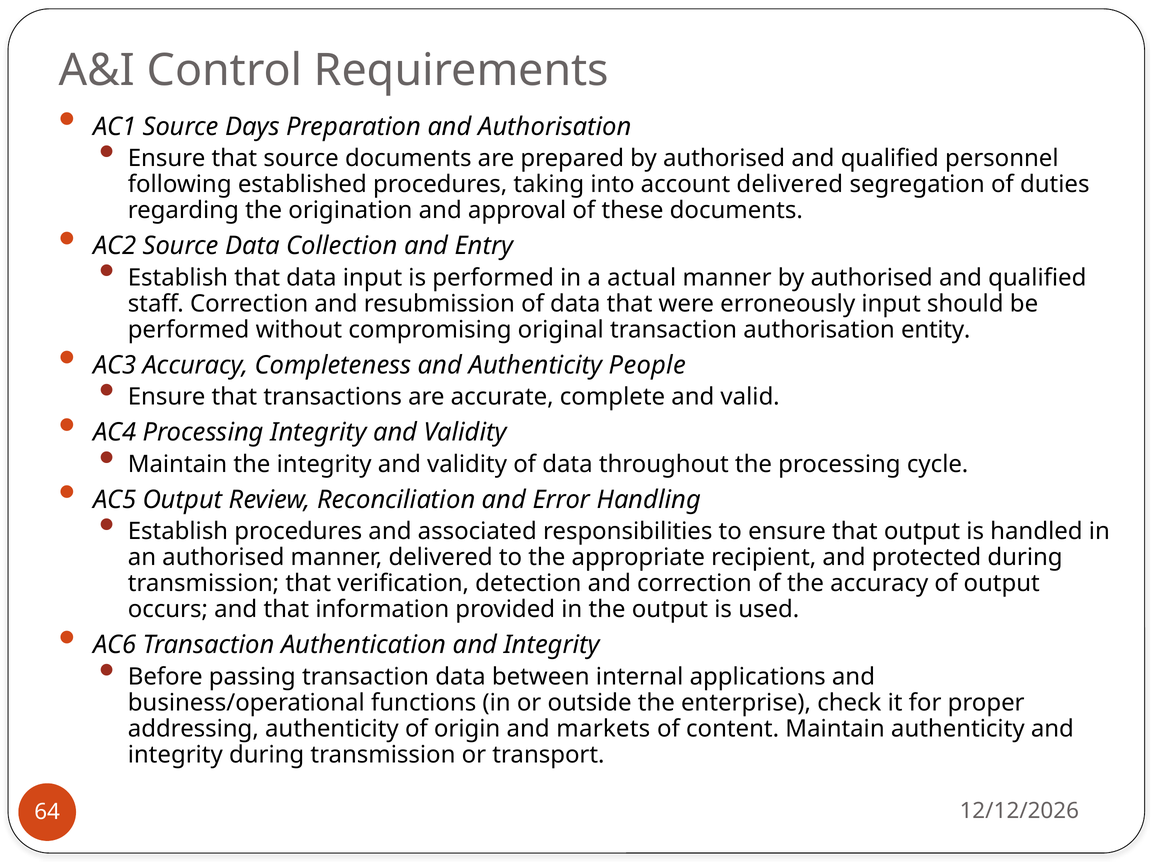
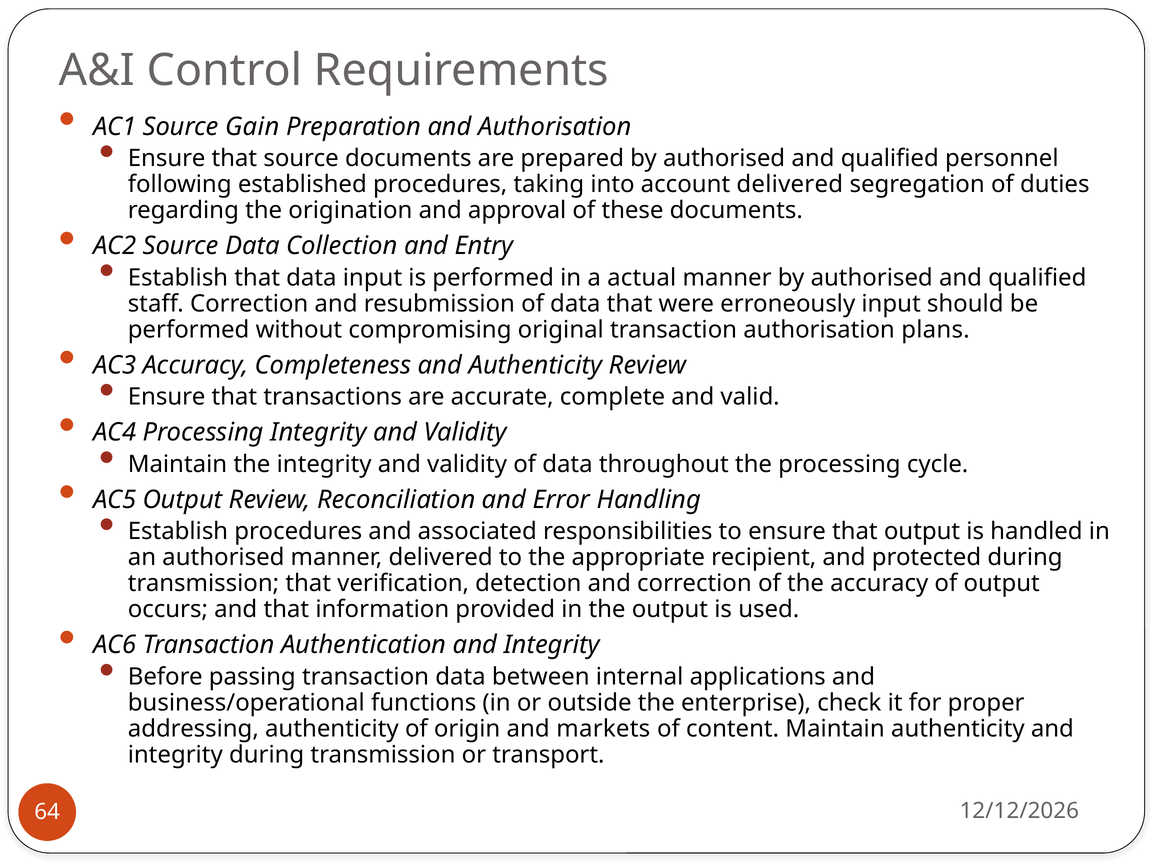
Days: Days -> Gain
entity: entity -> plans
Authenticity People: People -> Review
